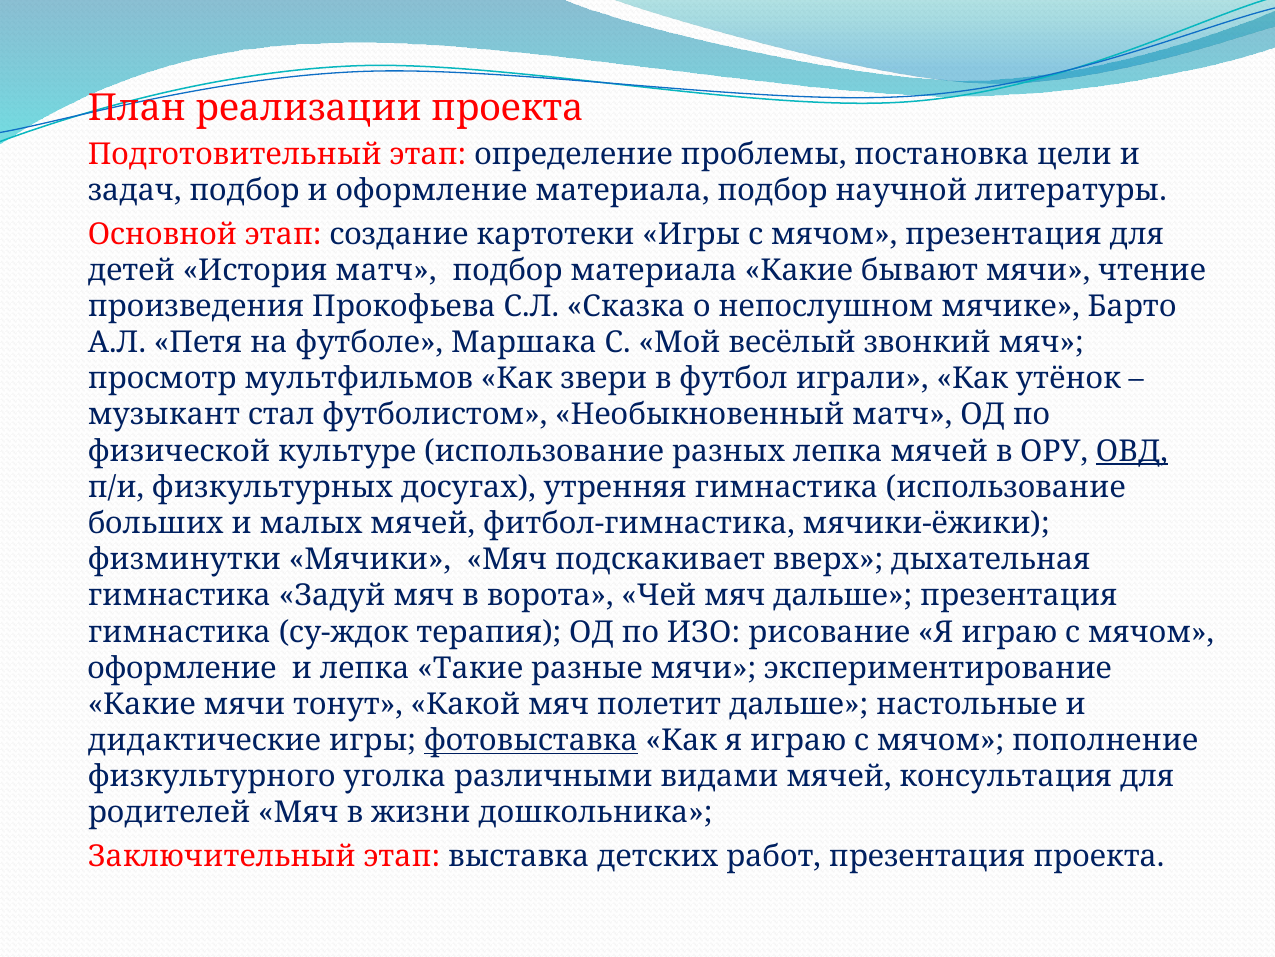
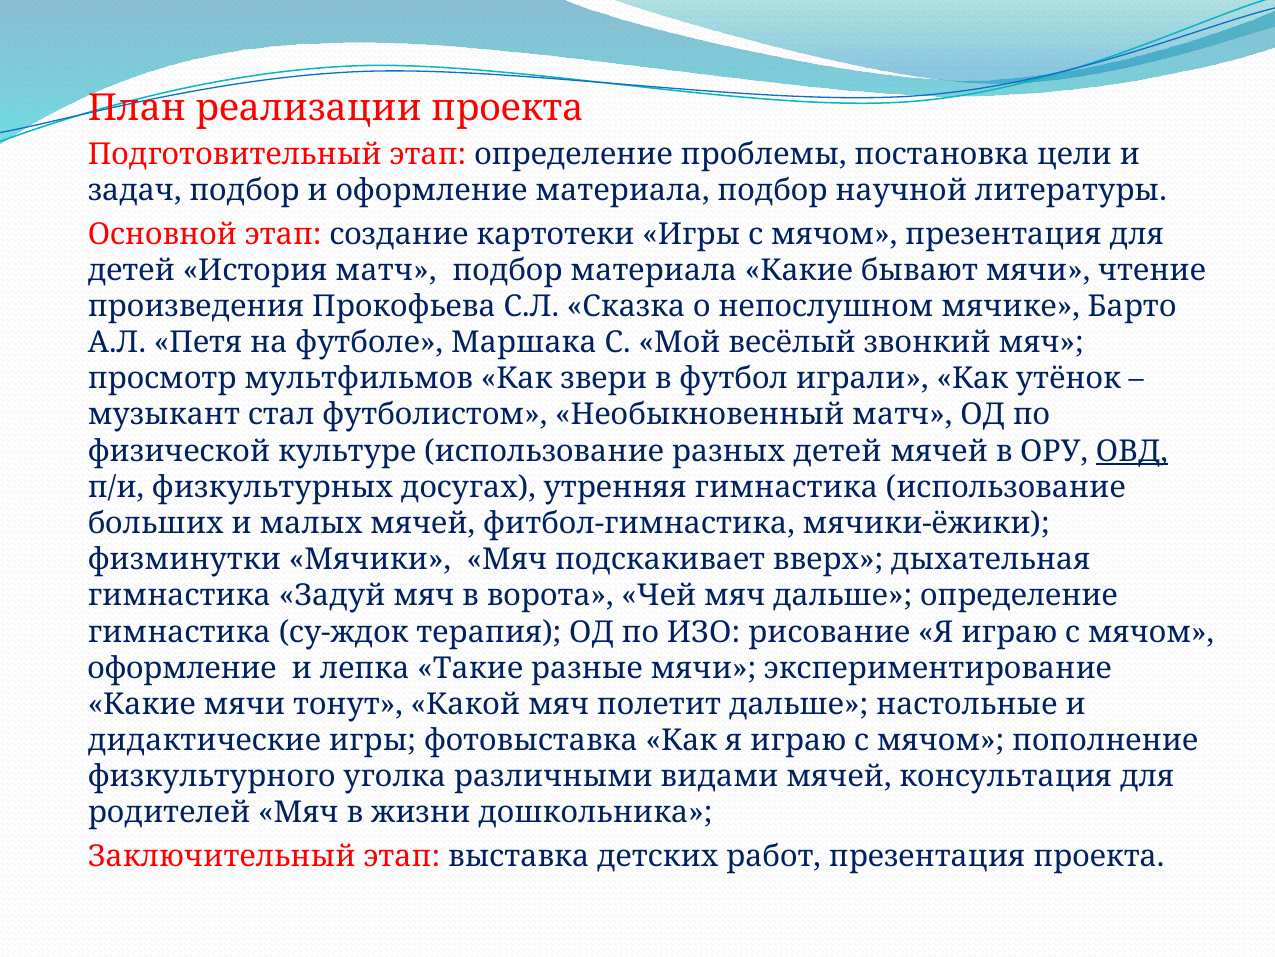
разных лепка: лепка -> детей
дальше презентация: презентация -> определение
фотовыставка underline: present -> none
